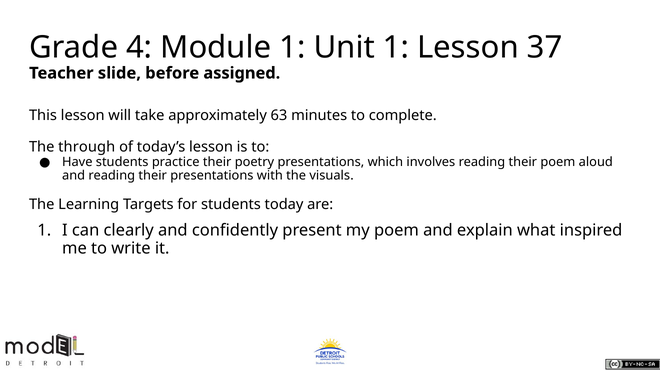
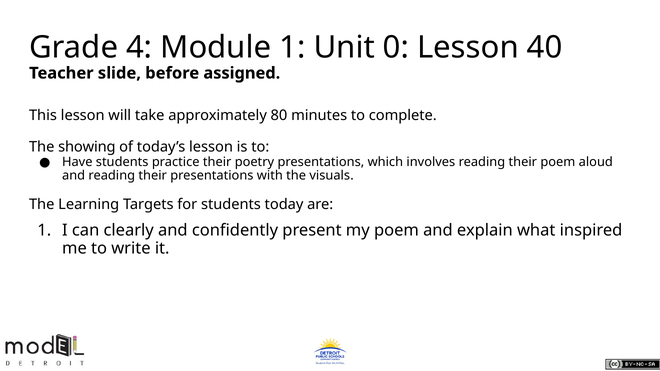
Unit 1: 1 -> 0
37: 37 -> 40
63: 63 -> 80
through: through -> showing
